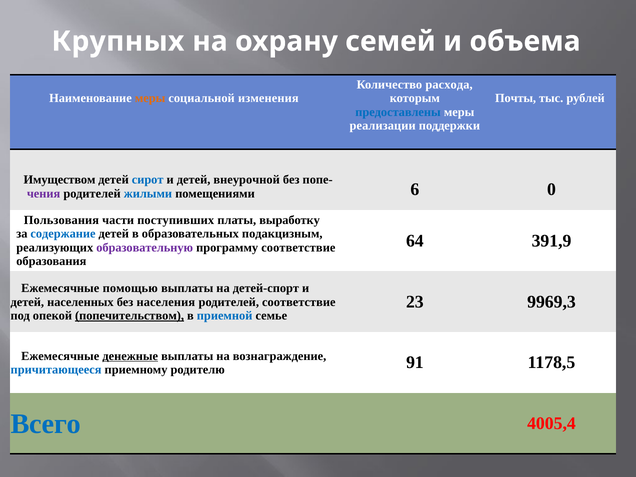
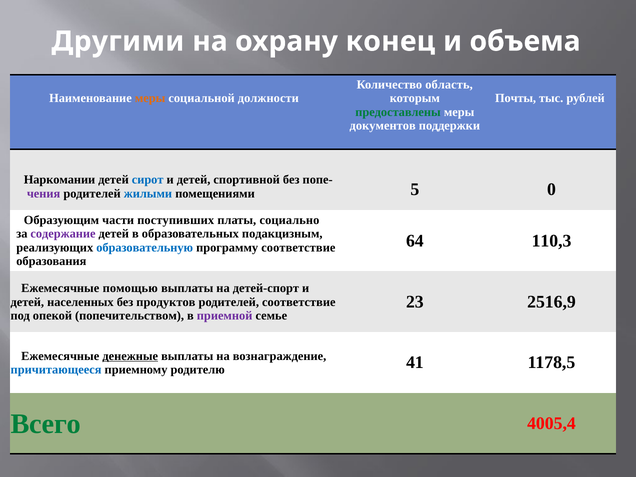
Крупных: Крупных -> Другими
семей: семей -> конец
расхода: расхода -> область
изменения: изменения -> должности
предоставлены colour: blue -> green
реализации: реализации -> документов
Имуществом: Имуществом -> Наркомании
внеурочной: внеурочной -> спортивной
6: 6 -> 5
Пользования: Пользования -> Образующим
выработку: выработку -> социально
содержание colour: blue -> purple
391,9: 391,9 -> 110,3
образовательную colour: purple -> blue
9969,3: 9969,3 -> 2516,9
населения: населения -> продуктов
попечительством underline: present -> none
приемной colour: blue -> purple
91: 91 -> 41
Всего colour: blue -> green
